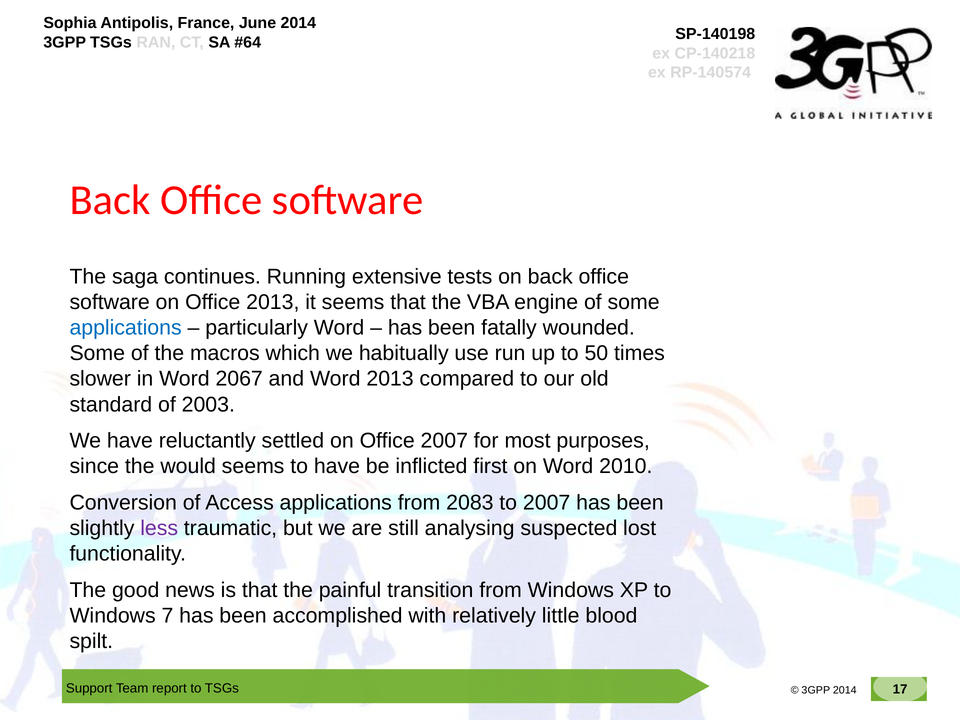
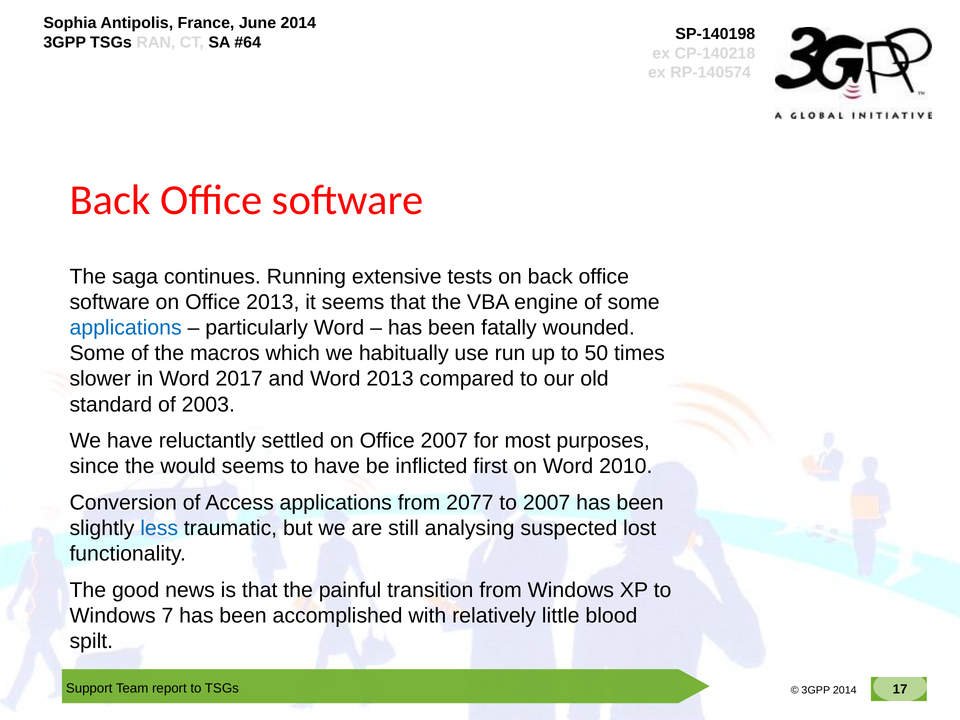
2067: 2067 -> 2017
2083: 2083 -> 2077
less colour: purple -> blue
